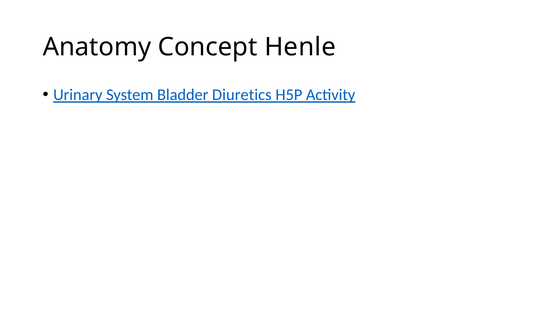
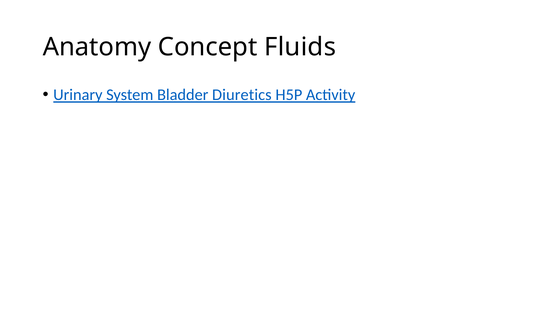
Henle: Henle -> Fluids
